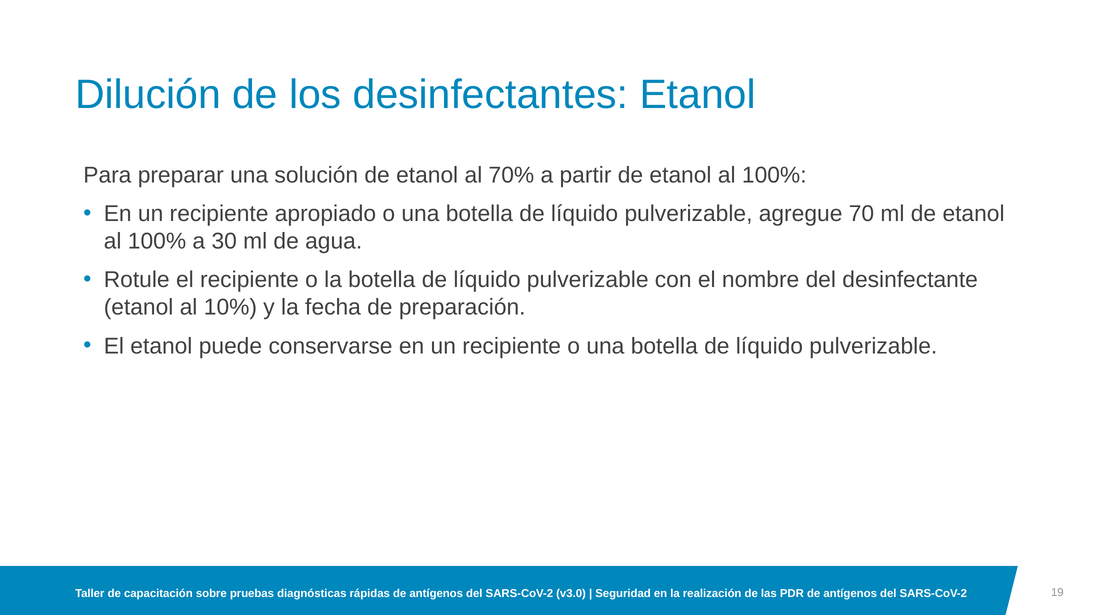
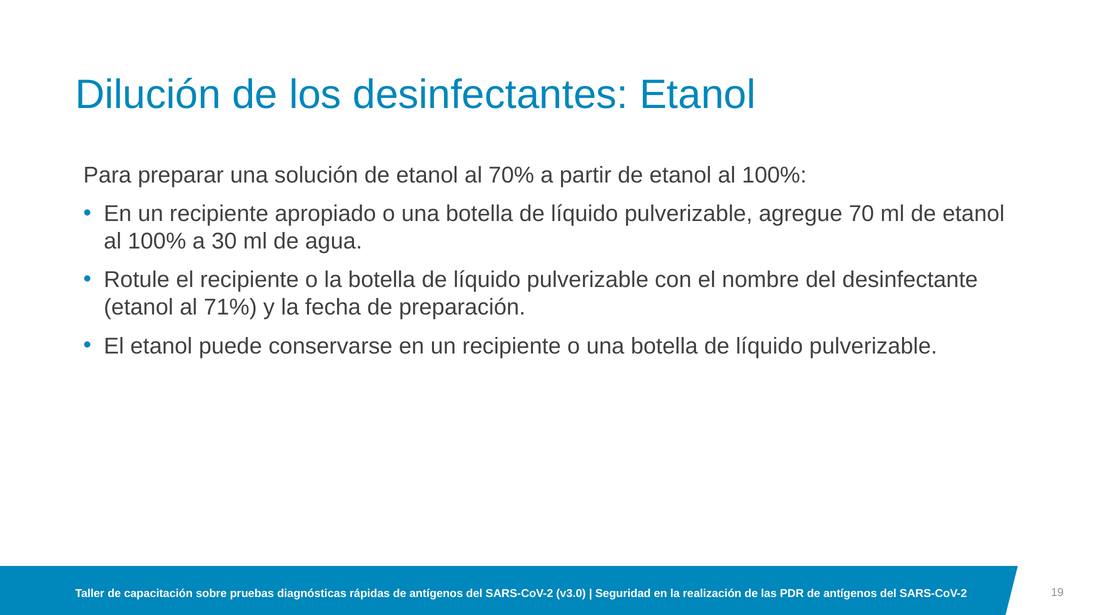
10%: 10% -> 71%
